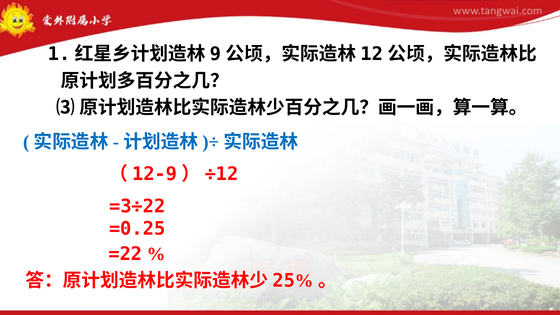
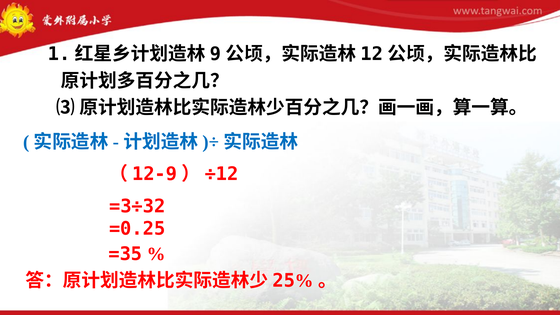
=3÷22: =3÷22 -> =3÷32
=22: =22 -> =35
